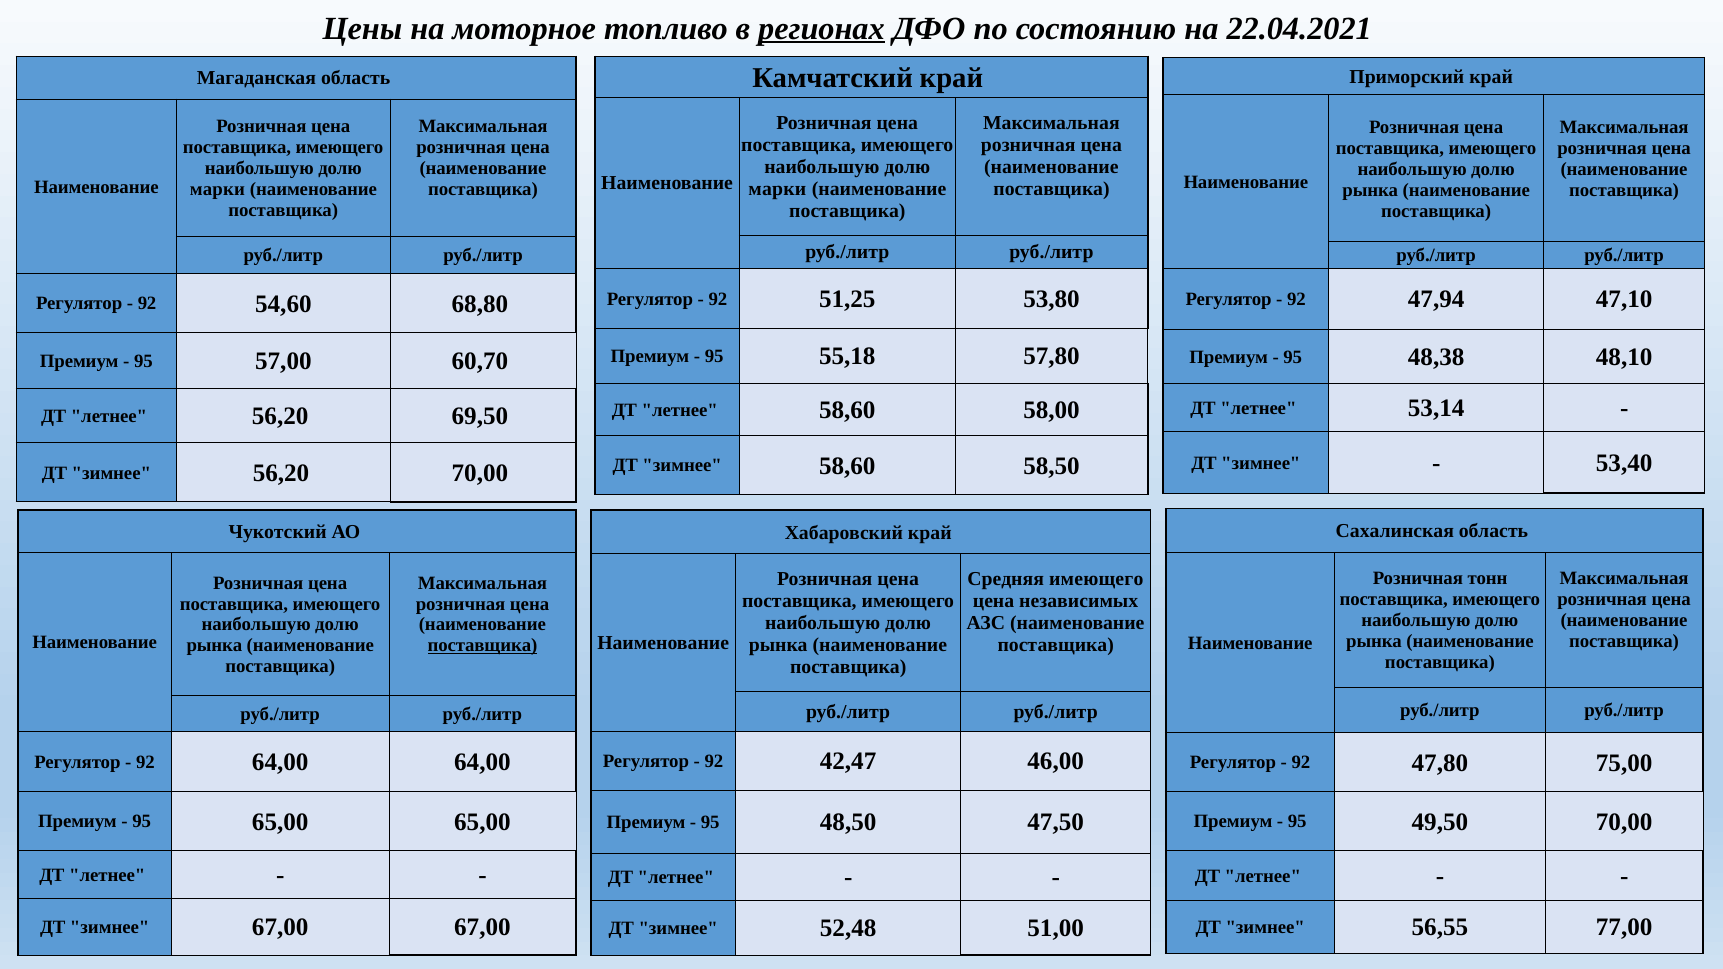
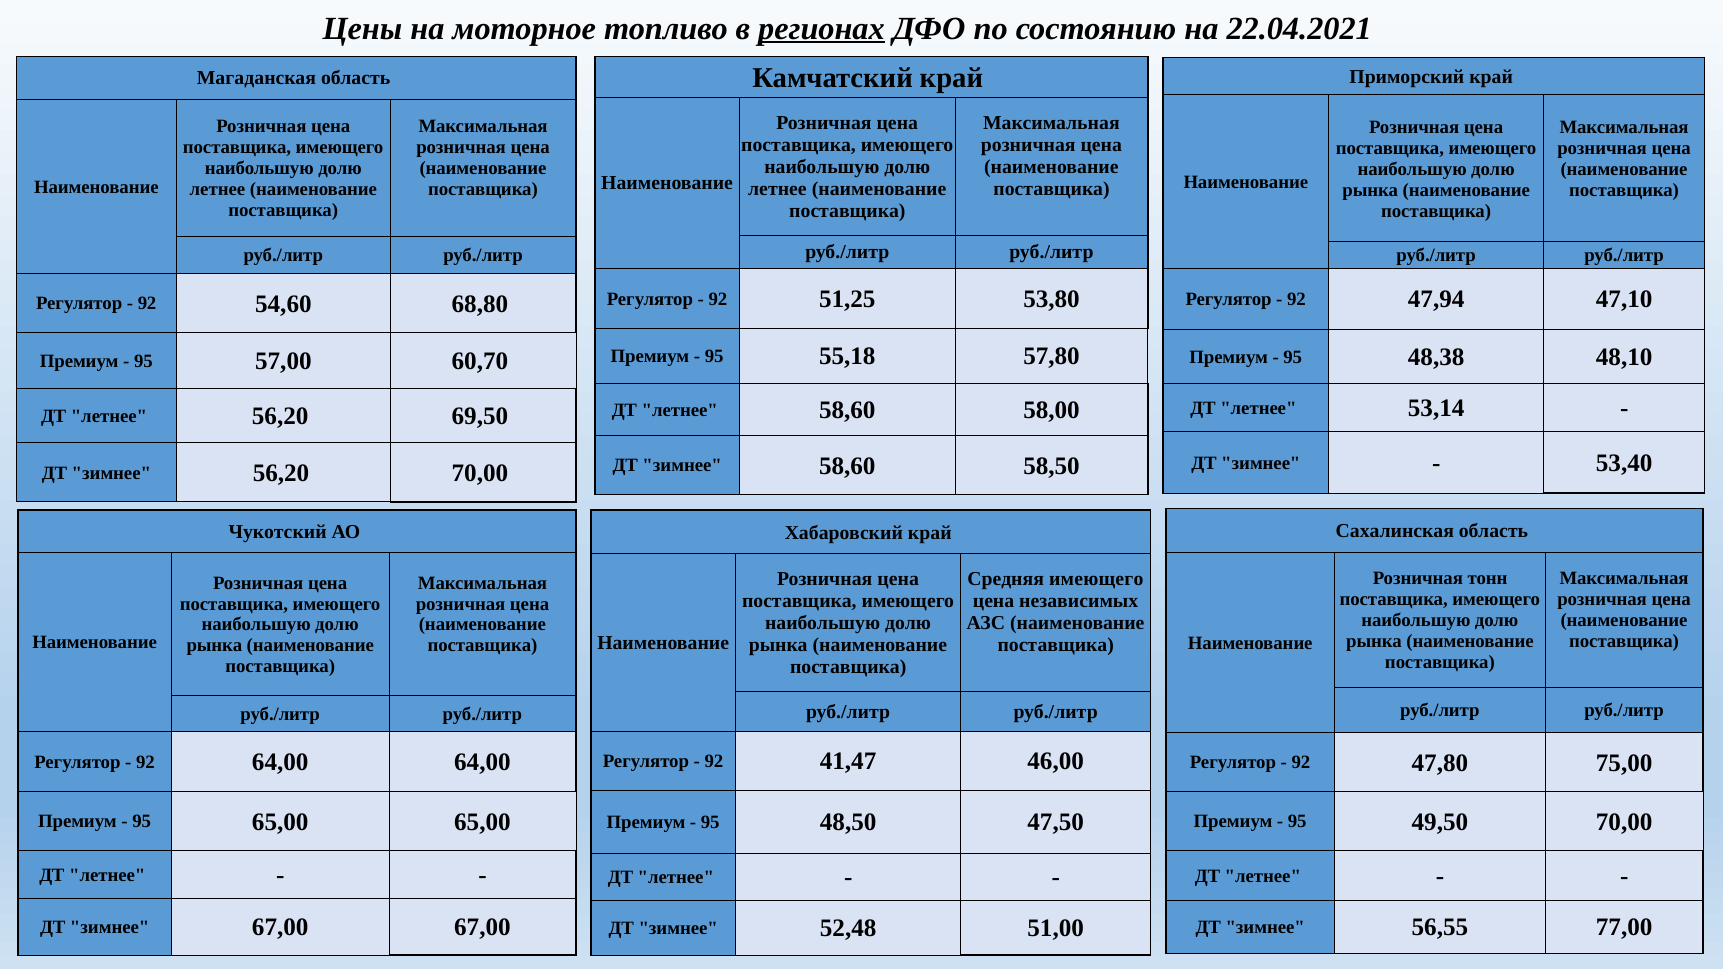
марки at (777, 189): марки -> летнее
марки at (217, 189): марки -> летнее
поставщика at (482, 646) underline: present -> none
42,47: 42,47 -> 41,47
